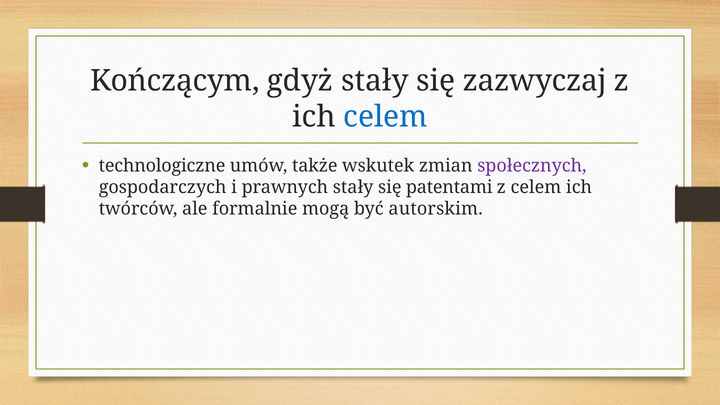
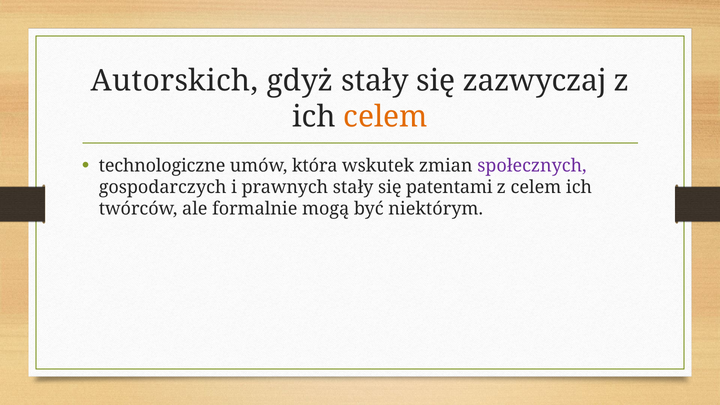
Kończącym: Kończącym -> Autorskich
celem at (386, 117) colour: blue -> orange
także: także -> która
autorskim: autorskim -> niektórym
